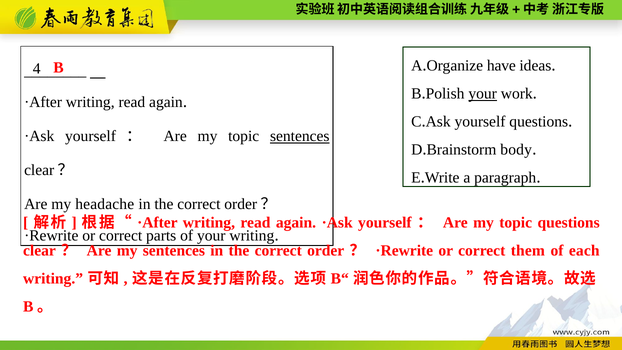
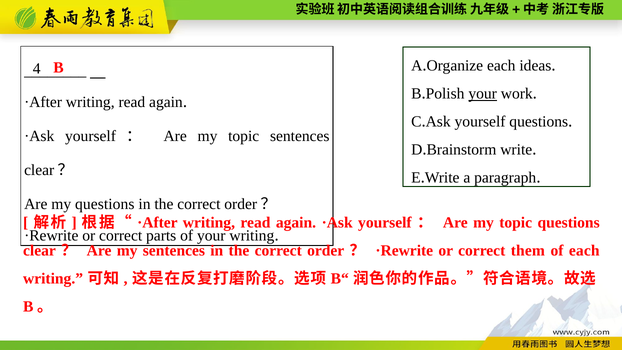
have at (501, 66): have -> each
sentences at (300, 136) underline: present -> none
body at (516, 150): body -> write
my headache: headache -> questions
